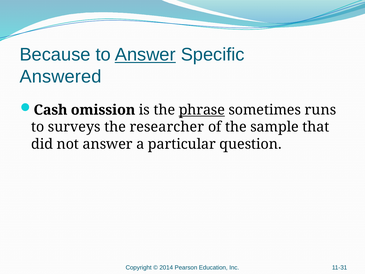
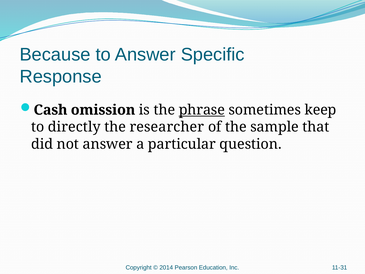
Answer at (145, 55) underline: present -> none
Answered: Answered -> Response
runs: runs -> keep
surveys: surveys -> directly
